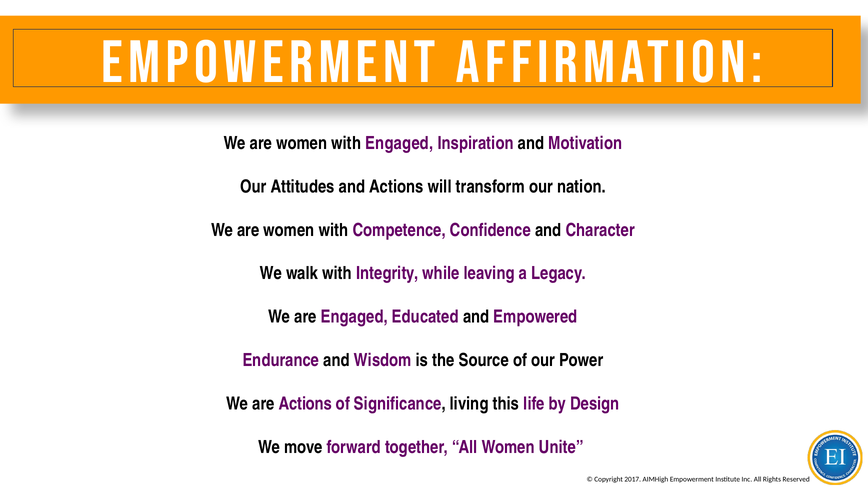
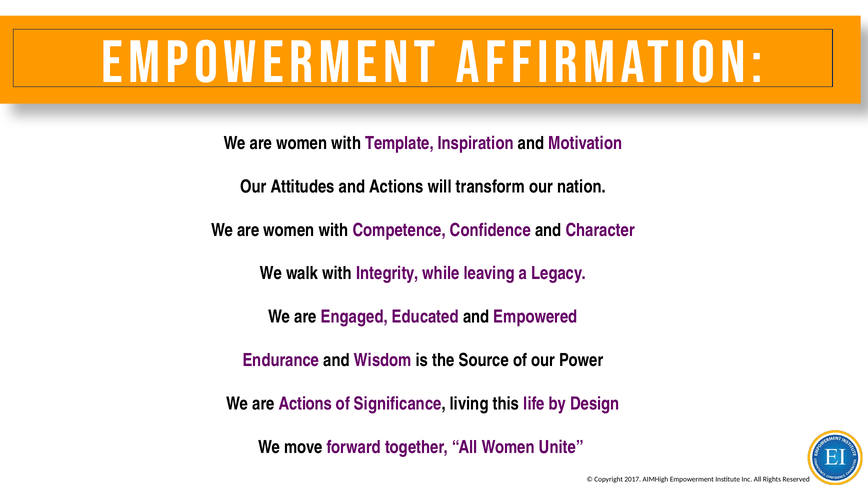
with Engaged: Engaged -> Template
